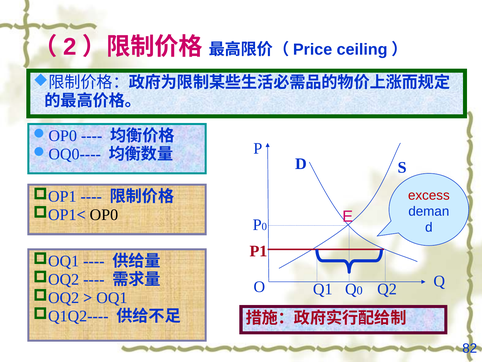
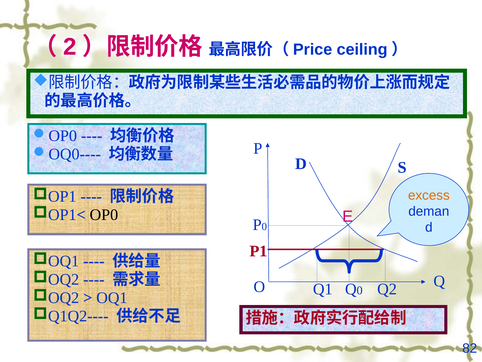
excess colour: red -> orange
